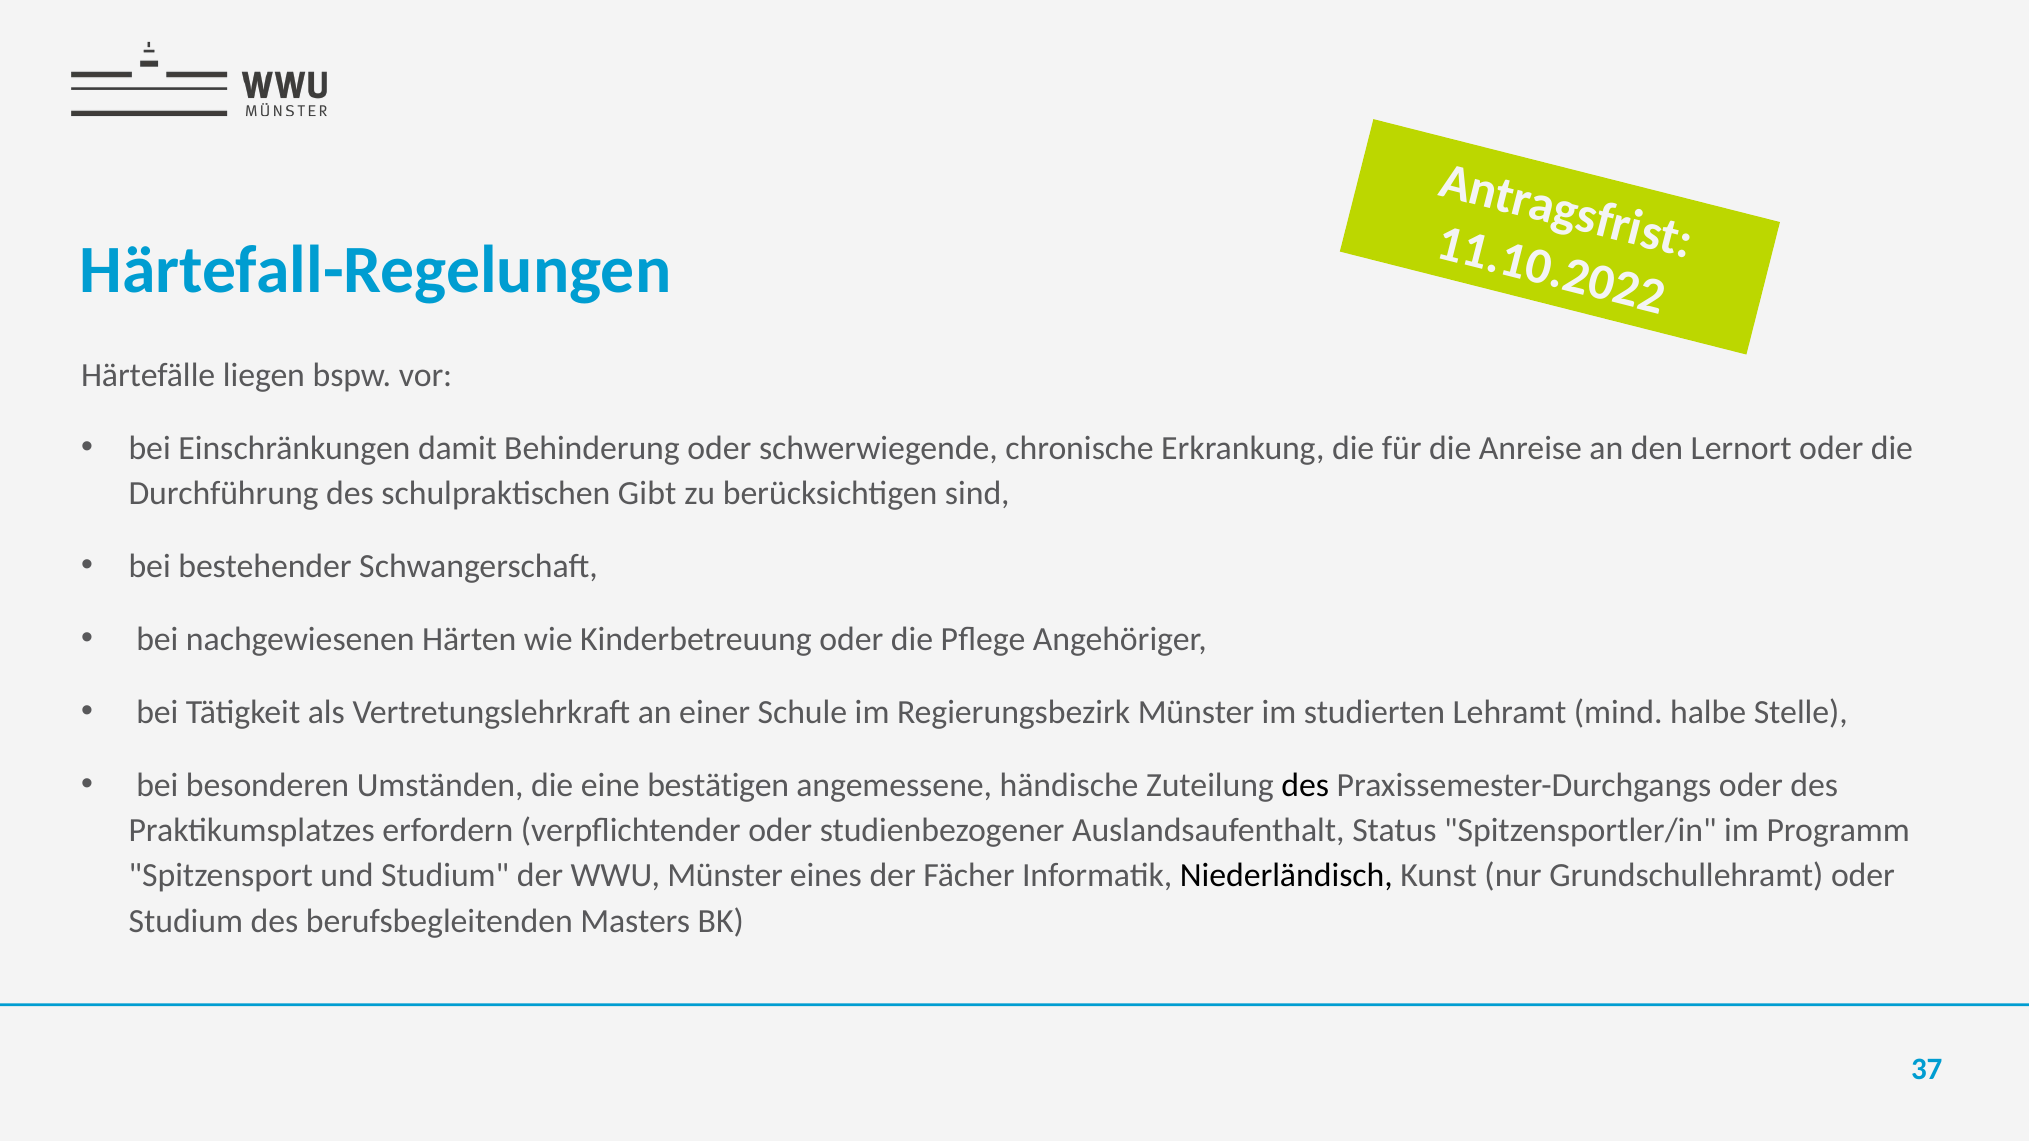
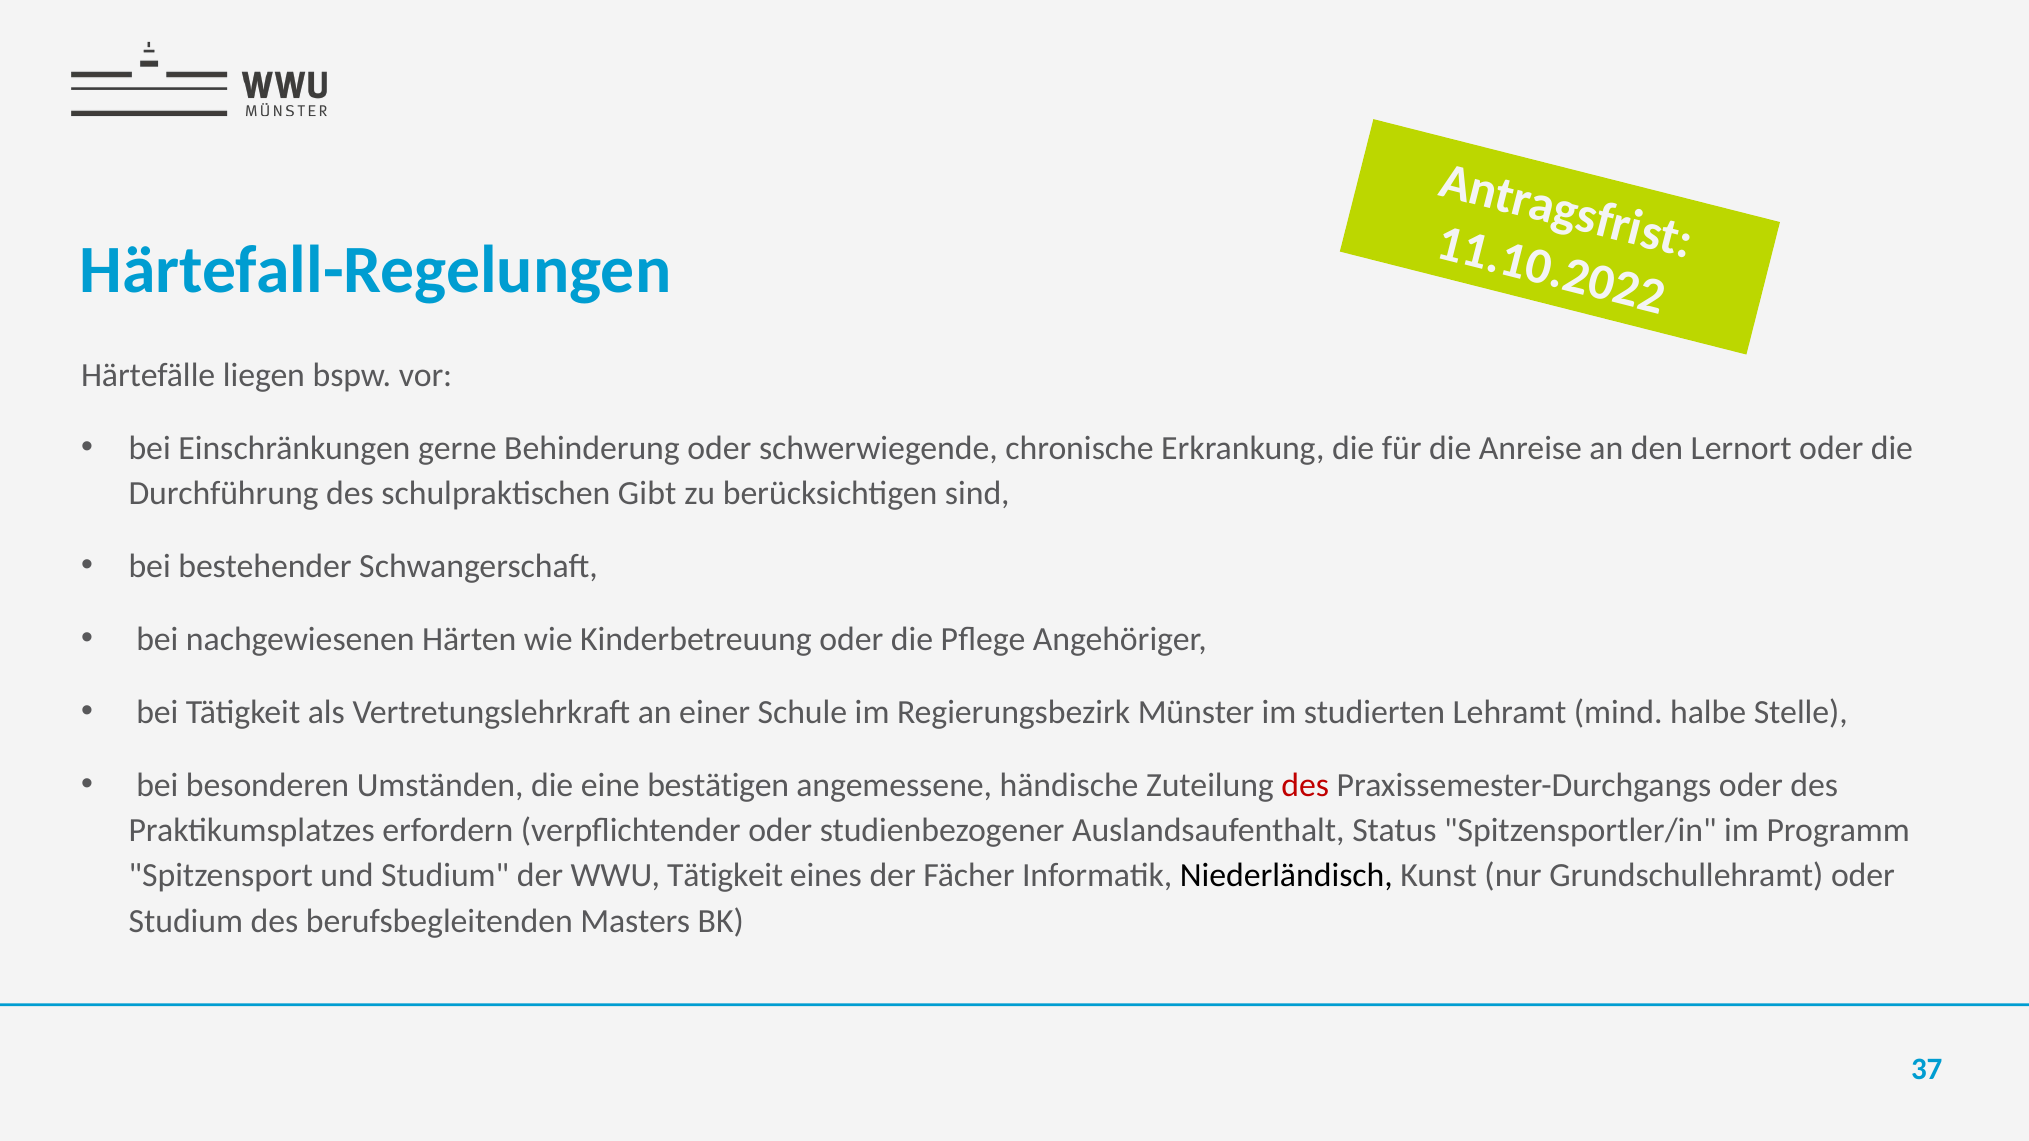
damit: damit -> gerne
des at (1305, 785) colour: black -> red
WWU Münster: Münster -> Tätigkeit
